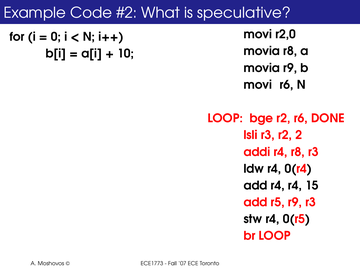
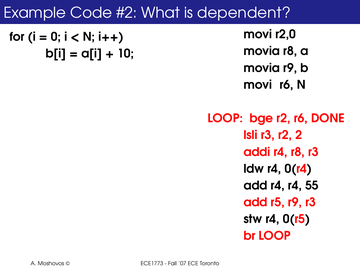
speculative: speculative -> dependent
15: 15 -> 55
